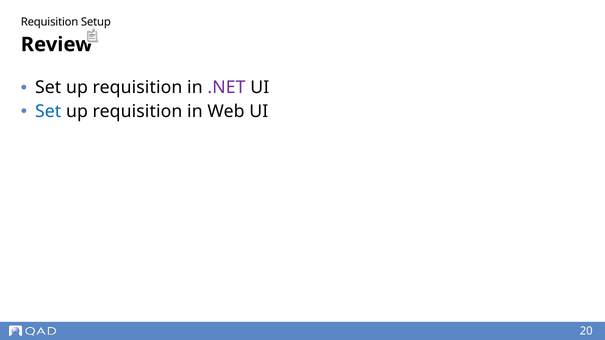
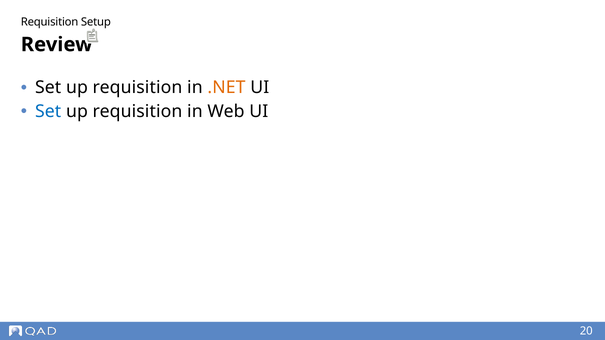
.NET colour: purple -> orange
